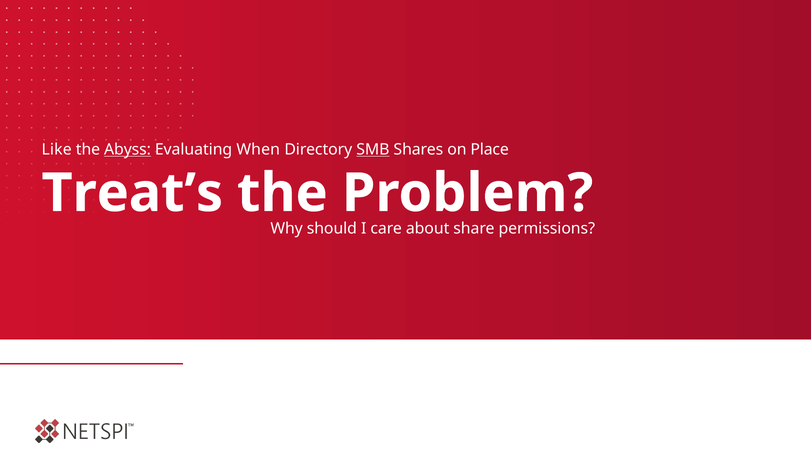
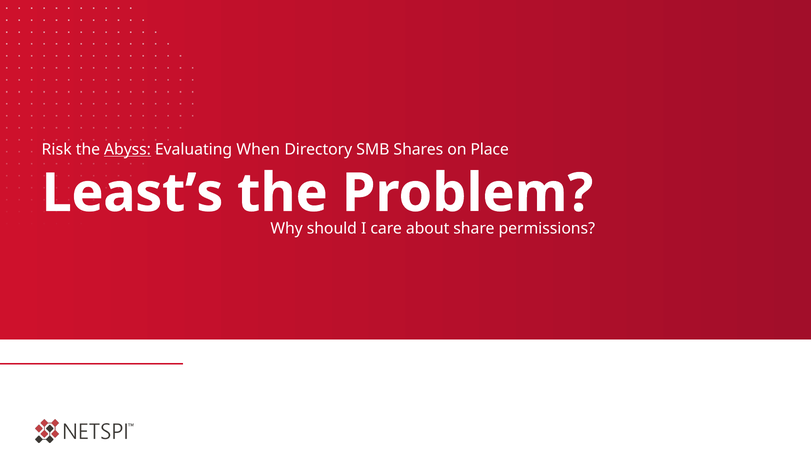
Like: Like -> Risk
SMB underline: present -> none
Treat’s: Treat’s -> Least’s
